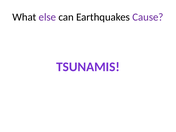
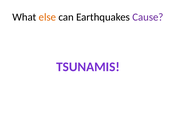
else colour: purple -> orange
